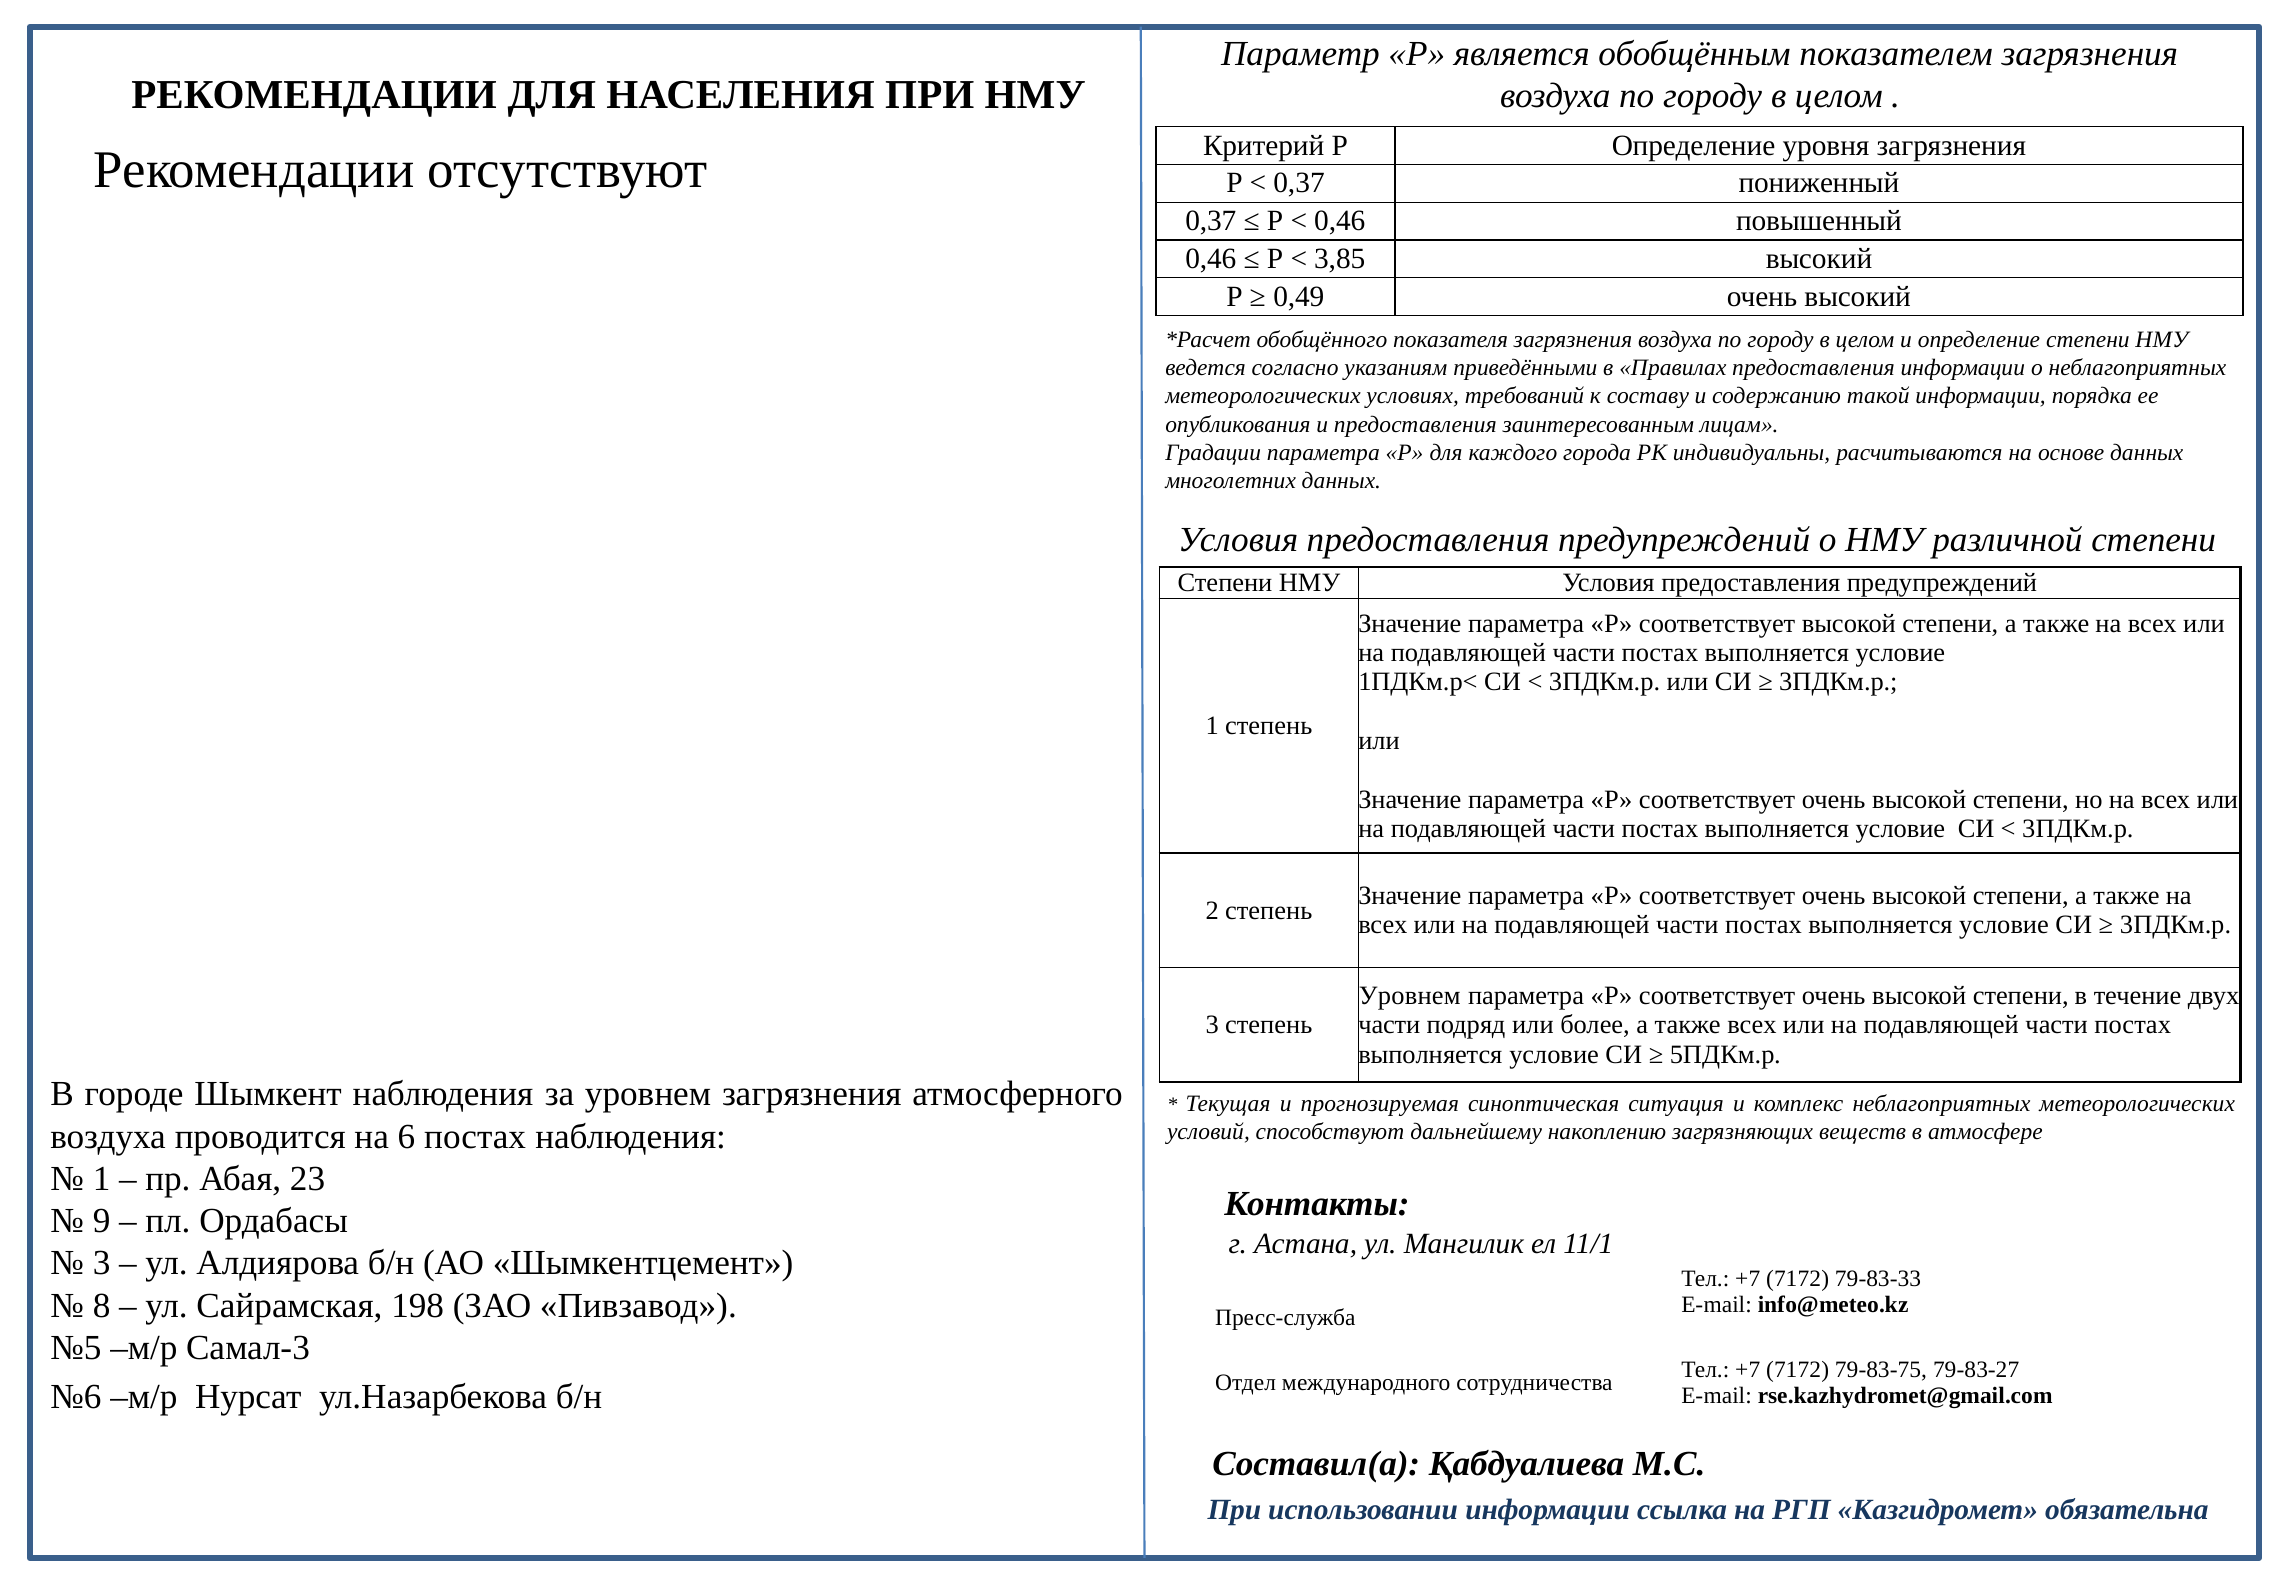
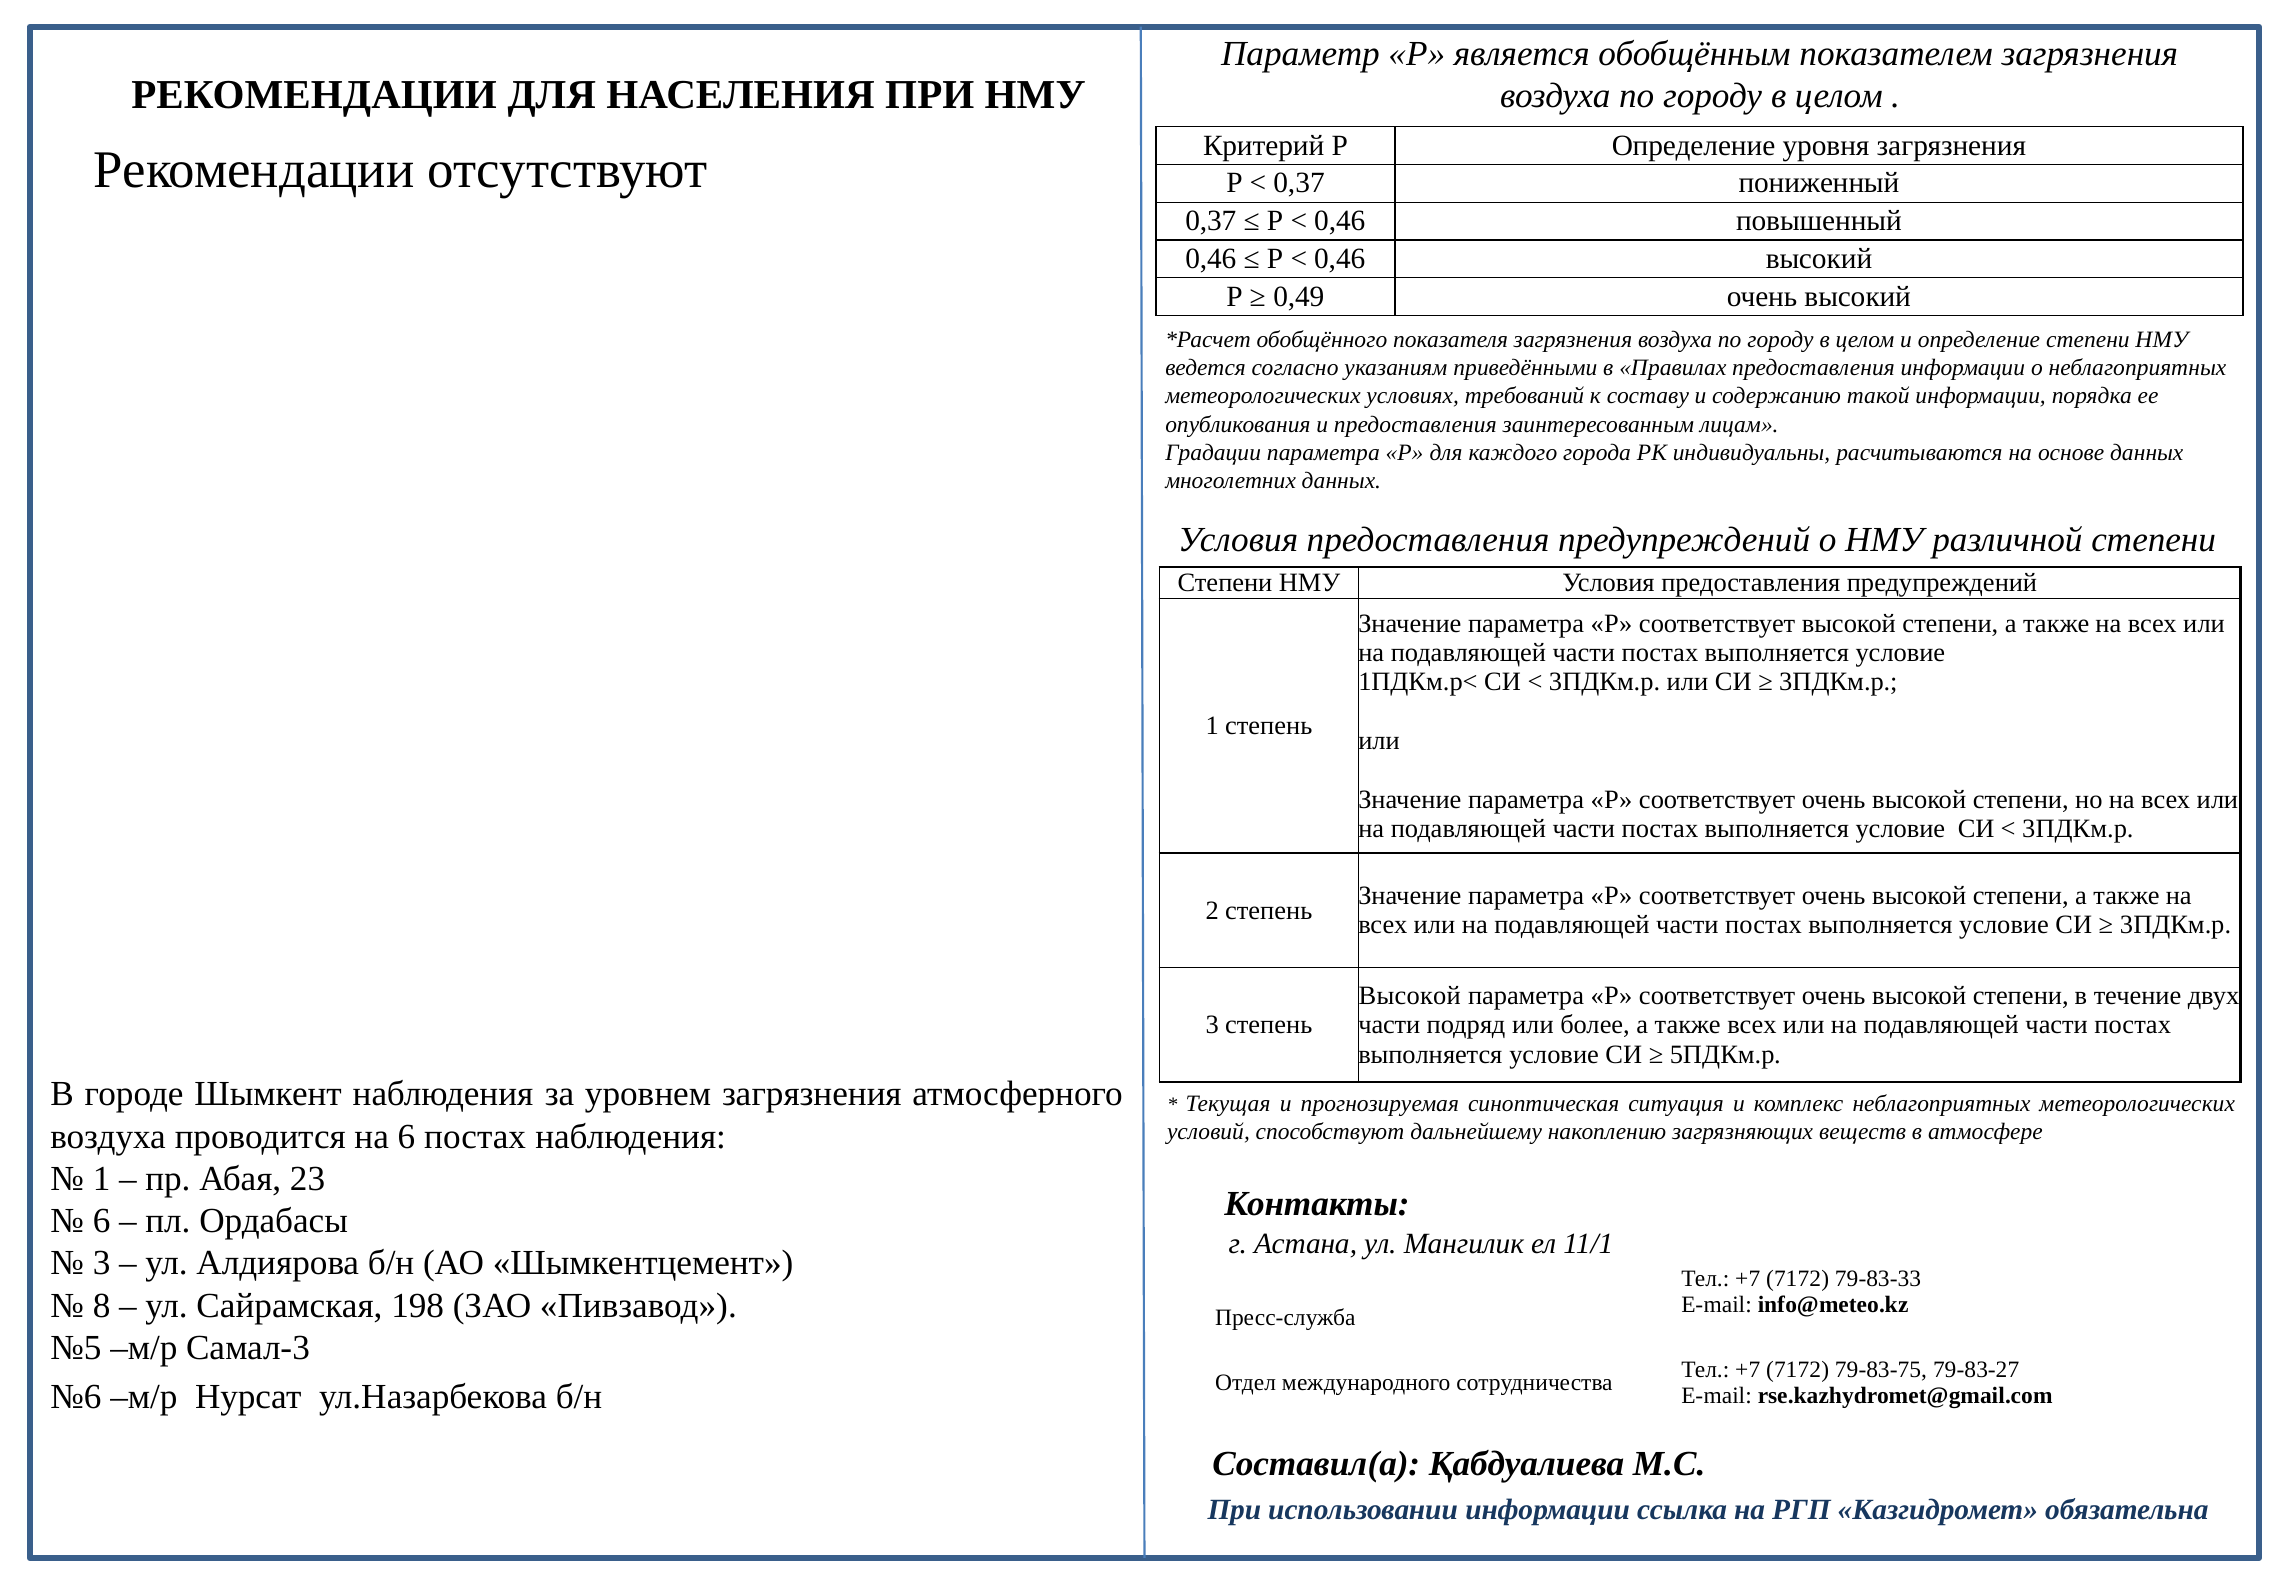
3,85 at (1340, 259): 3,85 -> 0,46
Уровнем at (1410, 996): Уровнем -> Высокой
9 at (102, 1221): 9 -> 6
